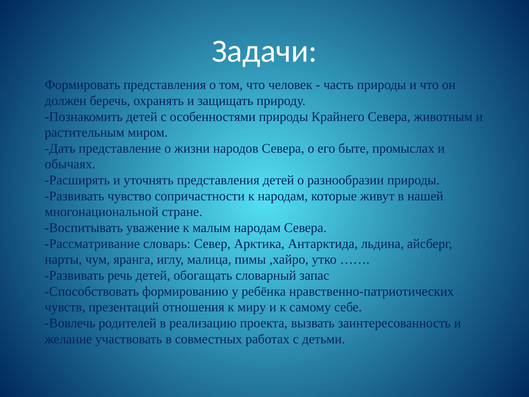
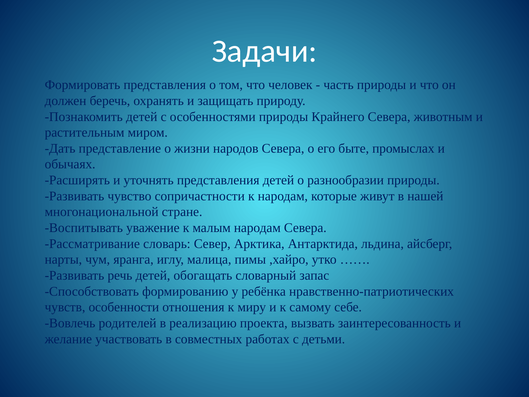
презентаций: презентаций -> особенности
